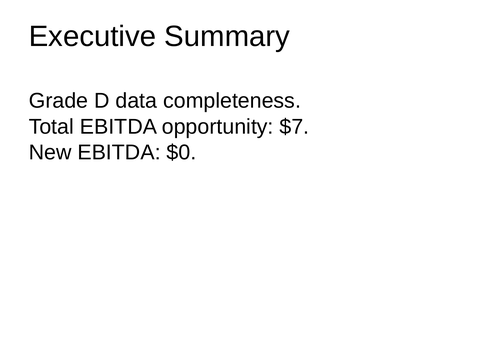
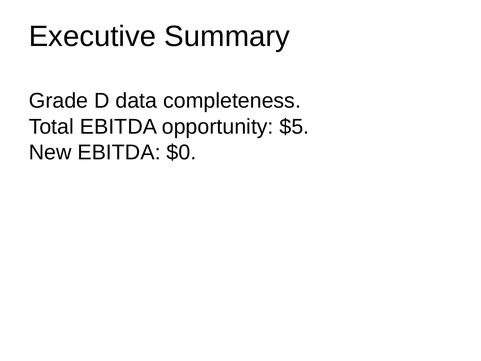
$7: $7 -> $5
